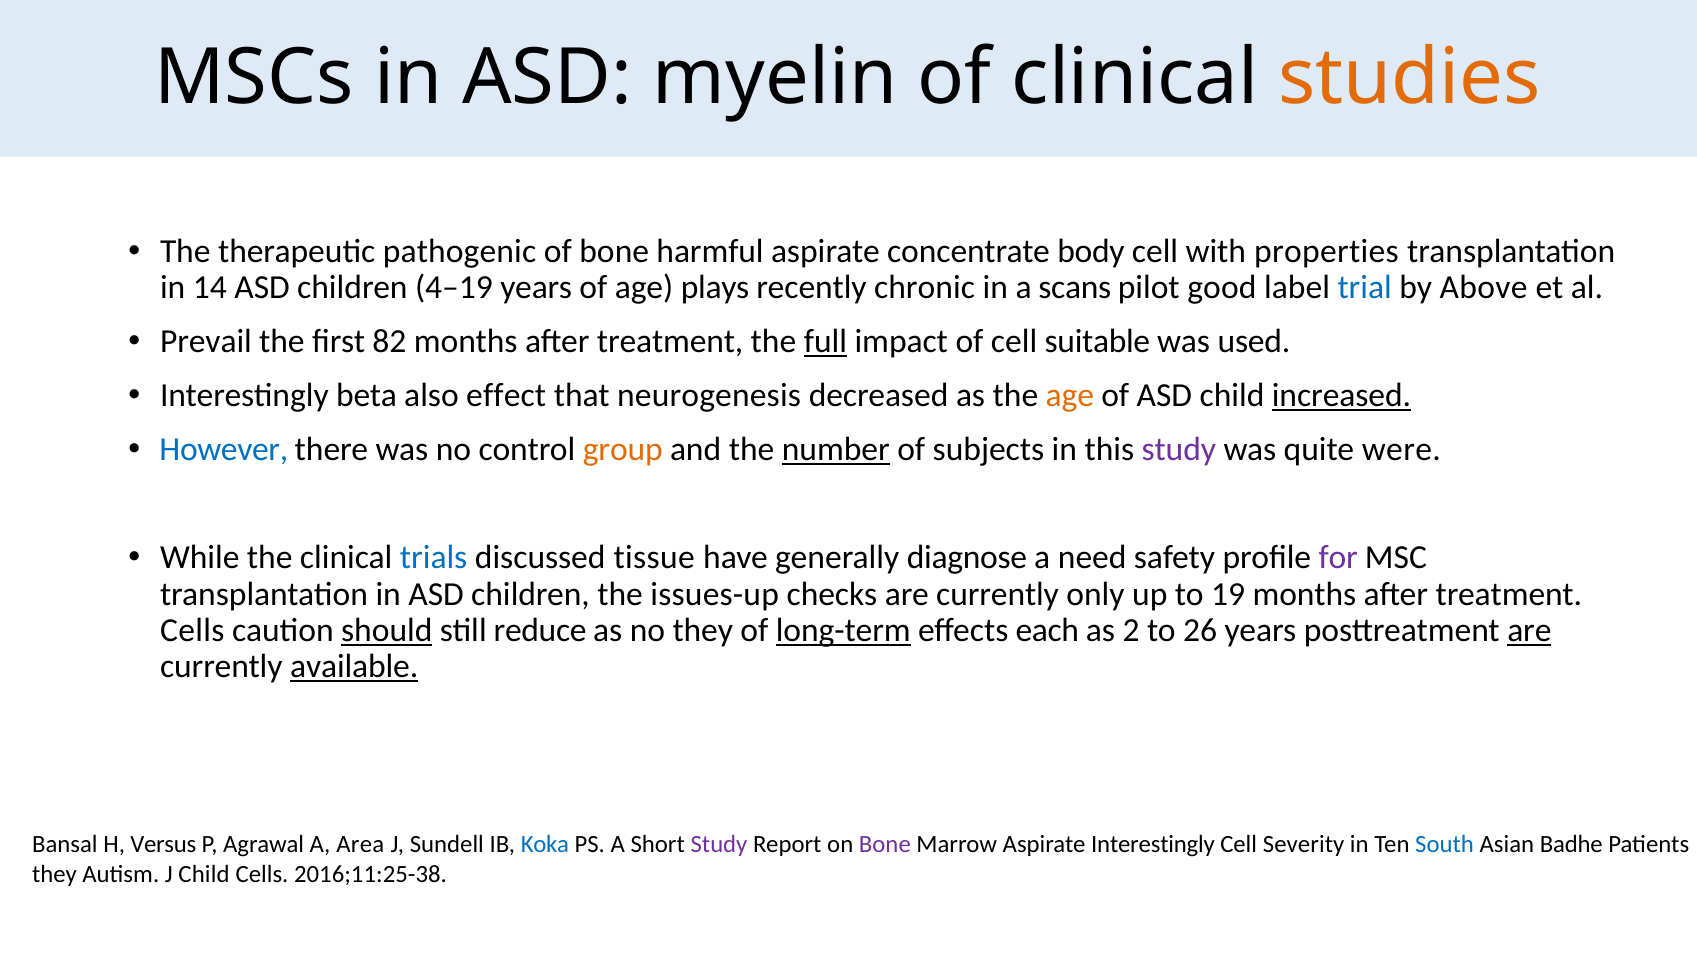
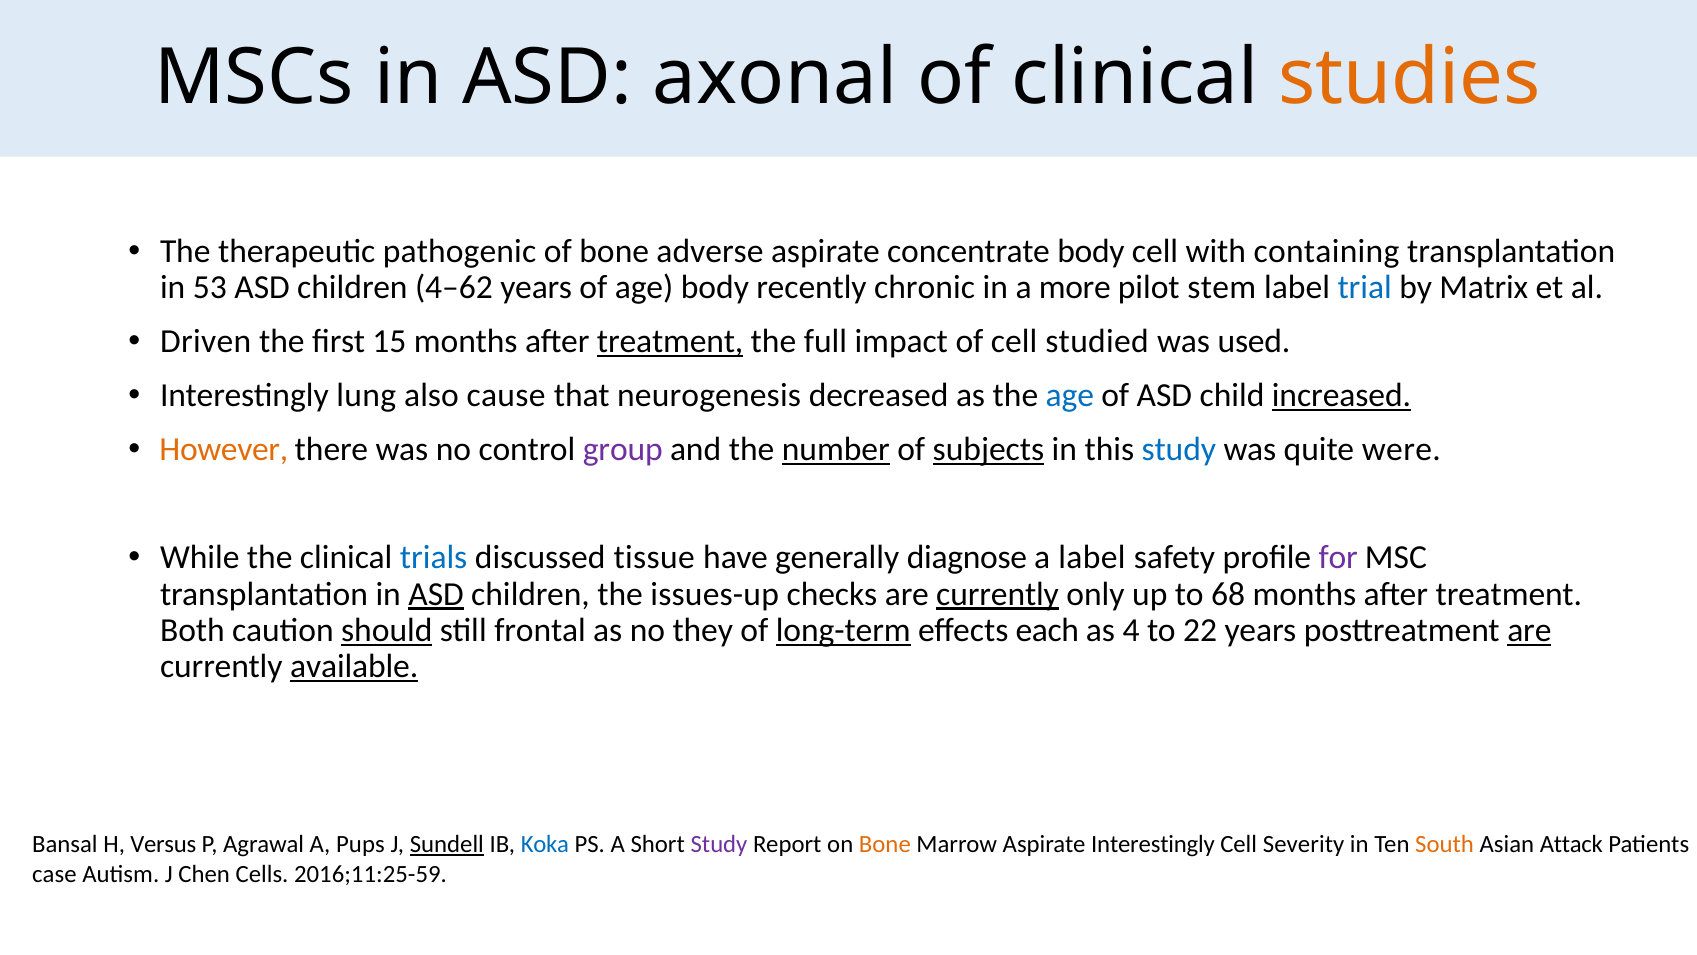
myelin: myelin -> axonal
harmful: harmful -> adverse
properties: properties -> containing
14: 14 -> 53
4–19: 4–19 -> 4–62
age plays: plays -> body
scans: scans -> more
good: good -> stem
Above: Above -> Matrix
Prevail: Prevail -> Driven
82: 82 -> 15
treatment at (670, 342) underline: none -> present
full underline: present -> none
suitable: suitable -> studied
beta: beta -> lung
effect: effect -> cause
age at (1070, 396) colour: orange -> blue
However colour: blue -> orange
group colour: orange -> purple
subjects underline: none -> present
study at (1179, 450) colour: purple -> blue
a need: need -> label
ASD at (436, 594) underline: none -> present
currently at (998, 594) underline: none -> present
19: 19 -> 68
Cells at (192, 630): Cells -> Both
reduce: reduce -> frontal
2: 2 -> 4
26: 26 -> 22
Area: Area -> Pups
Sundell underline: none -> present
Bone at (885, 844) colour: purple -> orange
South colour: blue -> orange
Badhe: Badhe -> Attack
they at (54, 874): they -> case
J Child: Child -> Chen
2016;11:25-38: 2016;11:25-38 -> 2016;11:25-59
